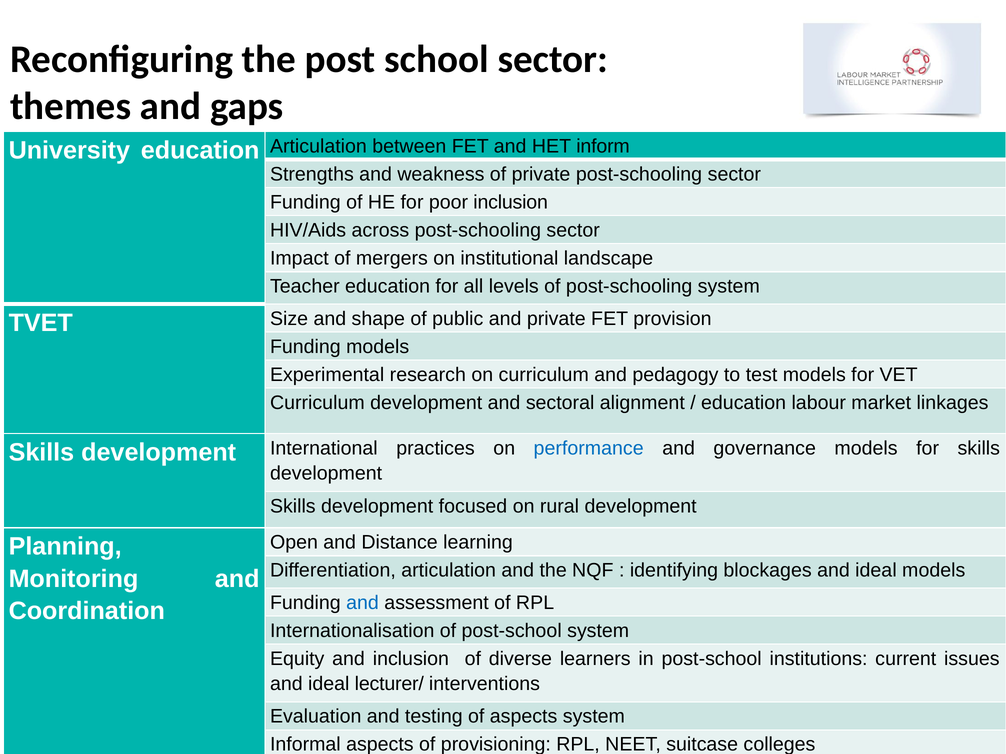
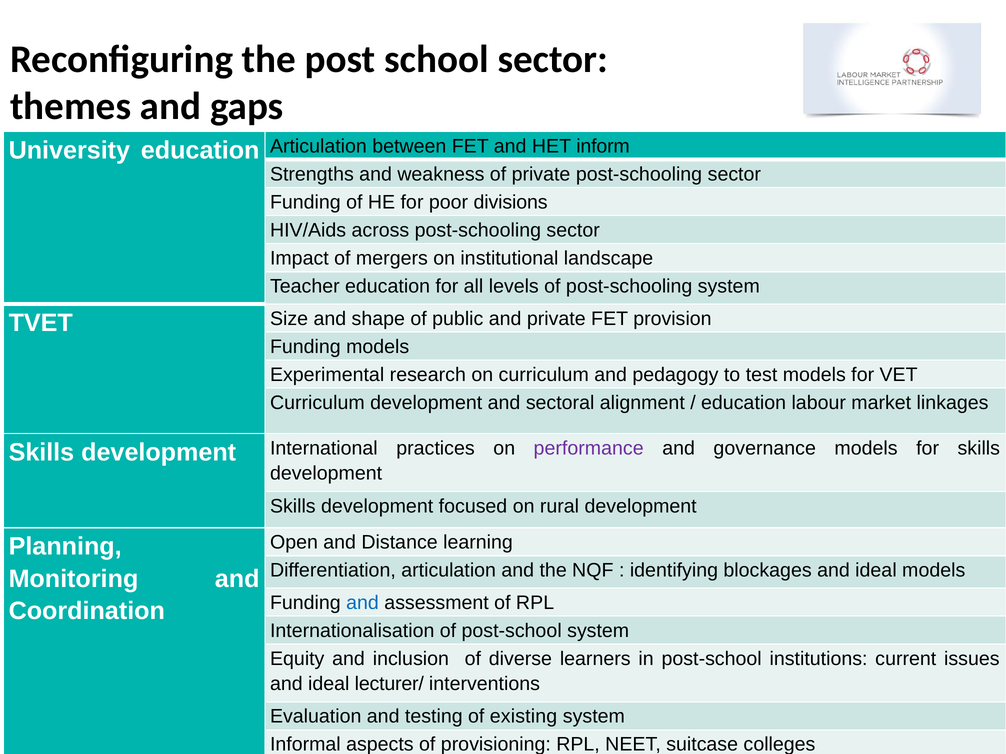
poor inclusion: inclusion -> divisions
performance colour: blue -> purple
of aspects: aspects -> existing
